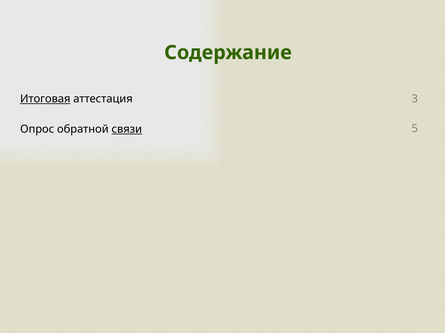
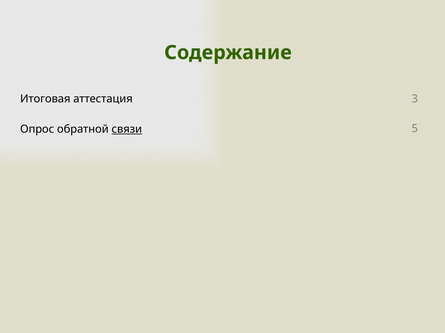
Итоговая underline: present -> none
